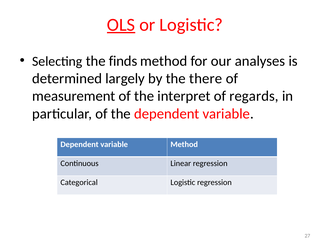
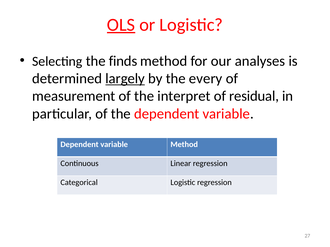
largely underline: none -> present
there: there -> every
regards: regards -> residual
